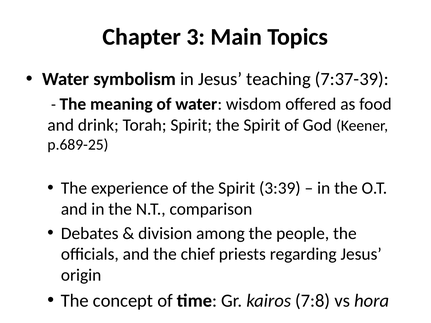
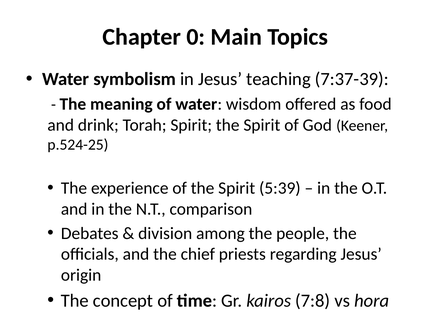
3: 3 -> 0
p.689-25: p.689-25 -> p.524-25
3:39: 3:39 -> 5:39
